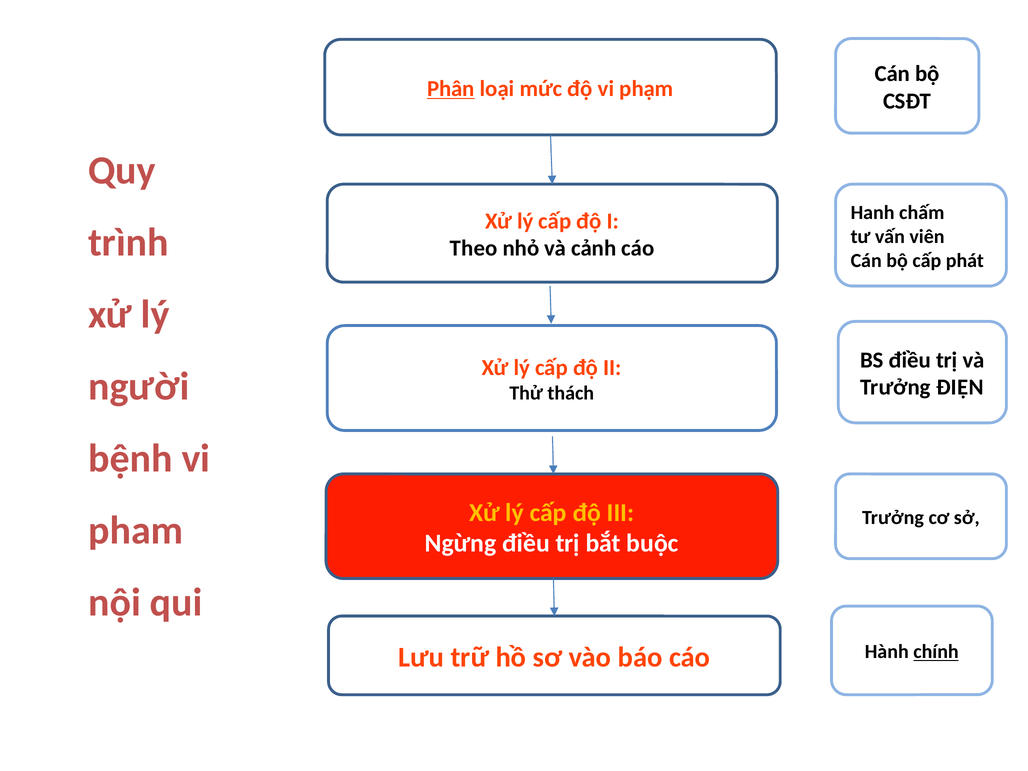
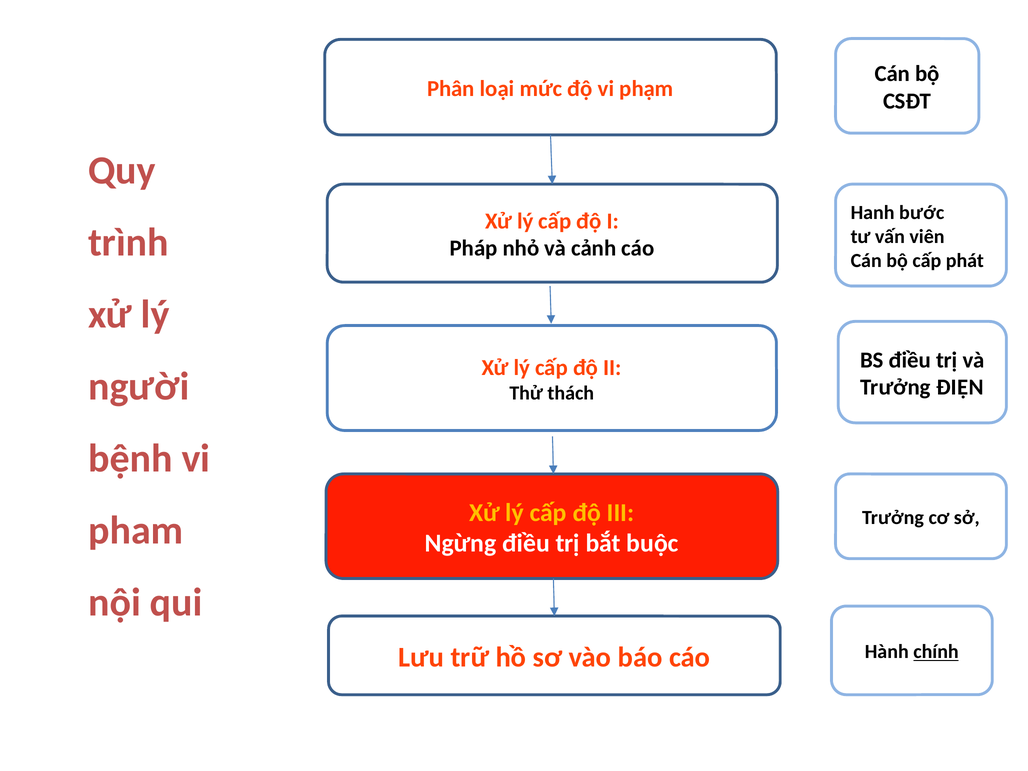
Phân underline: present -> none
chấm: chấm -> bước
Theo: Theo -> Pháp
